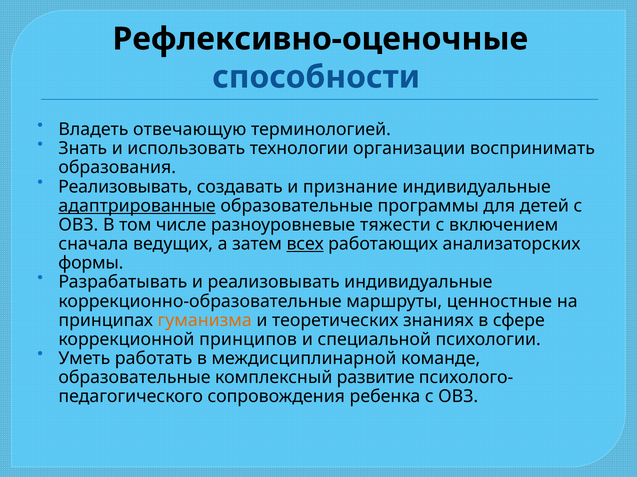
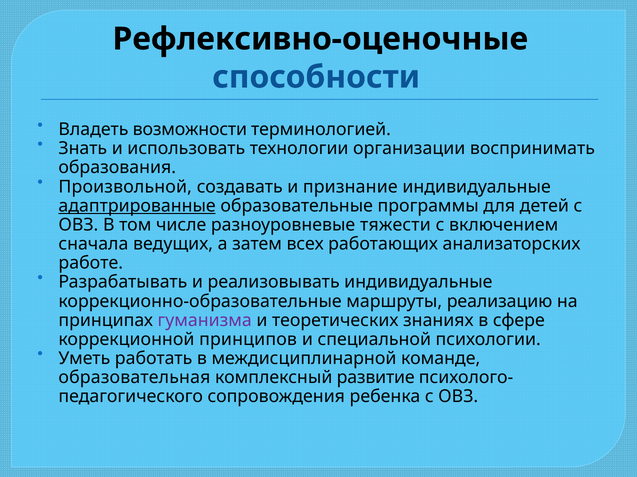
отвечающую: отвечающую -> возможности
Реализовывать at (125, 187): Реализовывать -> Произвольной
всех underline: present -> none
формы: формы -> работе
ценностные: ценностные -> реализацию
гуманизма colour: orange -> purple
образовательные at (135, 378): образовательные -> образовательная
